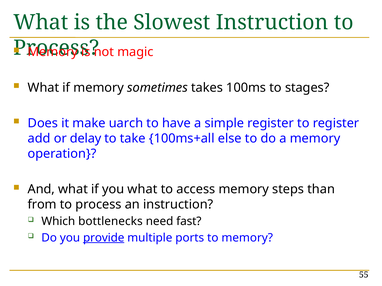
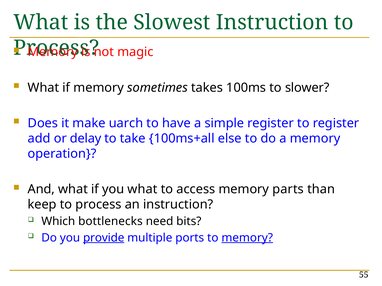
stages: stages -> slower
steps: steps -> parts
from: from -> keep
fast: fast -> bits
memory at (247, 238) underline: none -> present
